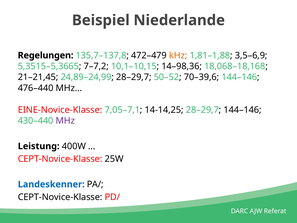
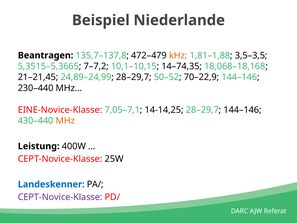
Regelungen: Regelungen -> Beantragen
3,5–6,9: 3,5–6,9 -> 3,5–3,5
14–98,36: 14–98,36 -> 14–74,35
70–39,6: 70–39,6 -> 70–22,9
476–440: 476–440 -> 230–440
MHz colour: purple -> orange
CEPT-Novice-Klasse at (60, 197) colour: black -> purple
